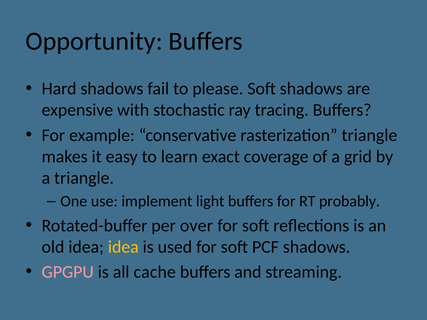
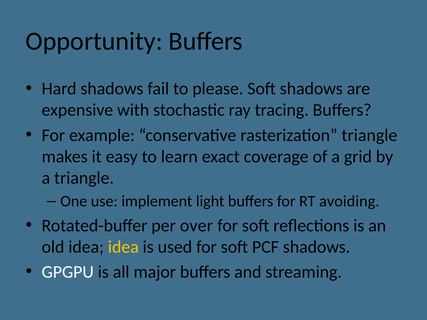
probably: probably -> avoiding
GPGPU colour: pink -> white
cache: cache -> major
